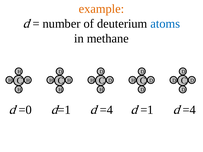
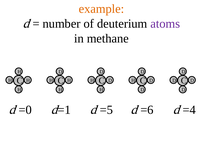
atoms colour: blue -> purple
=4 at (106, 110): =4 -> =5
=1 at (147, 110): =1 -> =6
